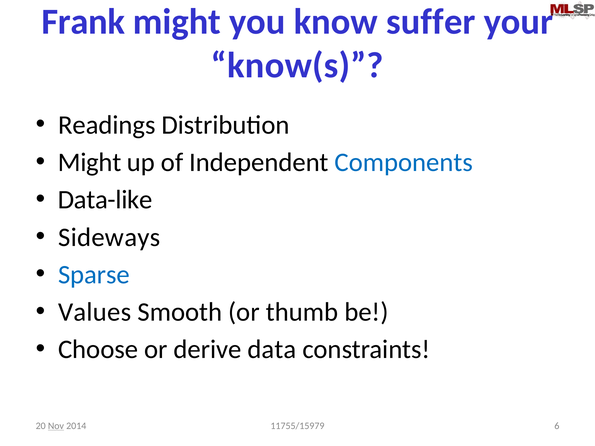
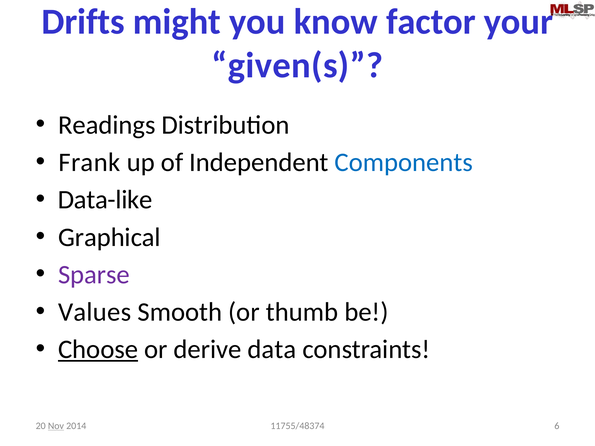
Frank: Frank -> Drifts
suffer: suffer -> factor
know(s: know(s -> given(s
Might at (90, 162): Might -> Frank
Sideways: Sideways -> Graphical
Sparse colour: blue -> purple
Choose underline: none -> present
11755/15979: 11755/15979 -> 11755/48374
